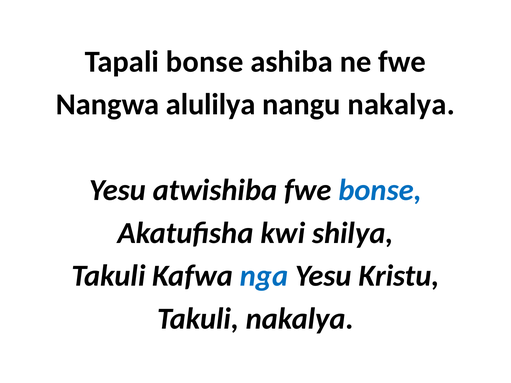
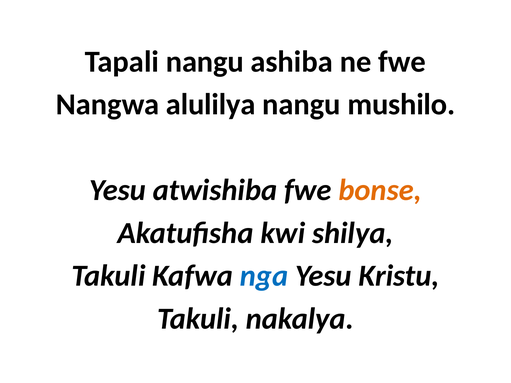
Tapali bonse: bonse -> nangu
nangu nakalya: nakalya -> mushilo
bonse at (380, 190) colour: blue -> orange
